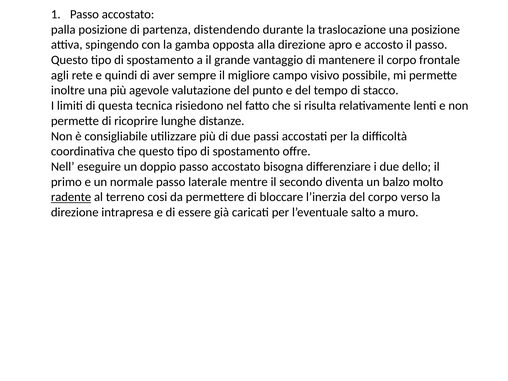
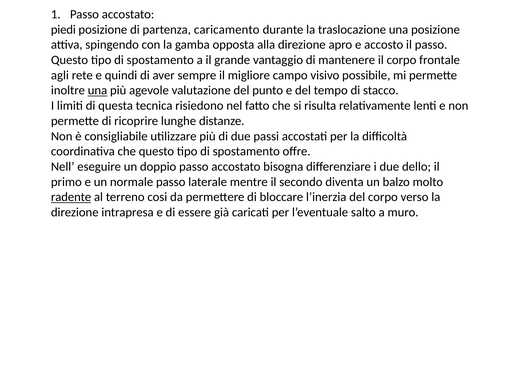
palla: palla -> piedi
distendendo: distendendo -> caricamento
una at (97, 90) underline: none -> present
